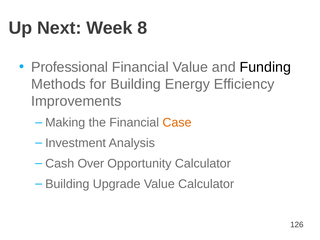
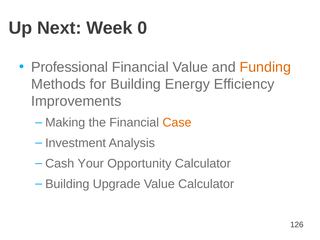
8: 8 -> 0
Funding colour: black -> orange
Over: Over -> Your
